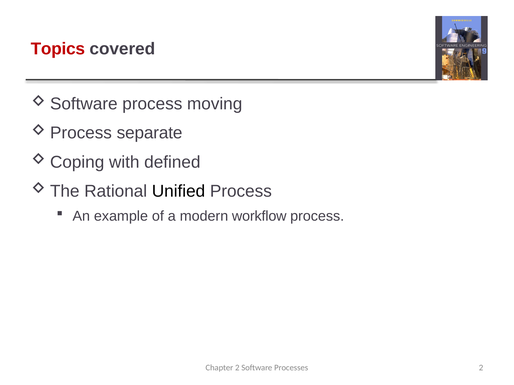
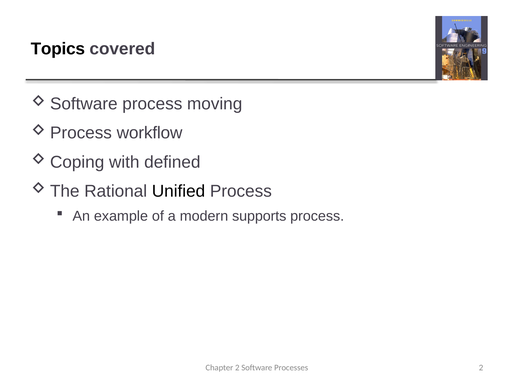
Topics colour: red -> black
separate: separate -> workflow
workflow: workflow -> supports
